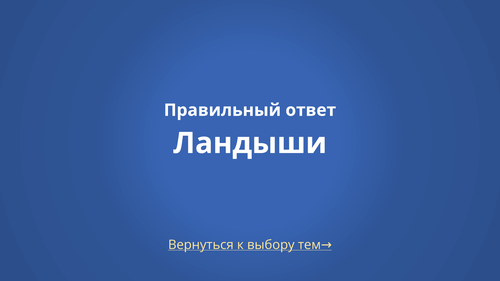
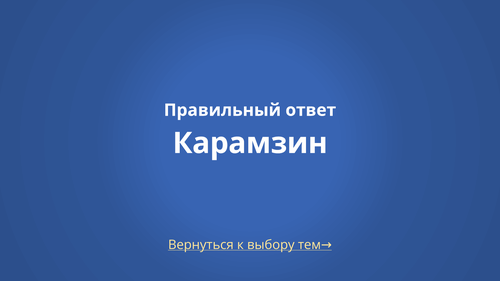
Ландыши: Ландыши -> Карамзин
